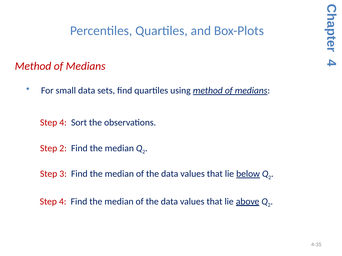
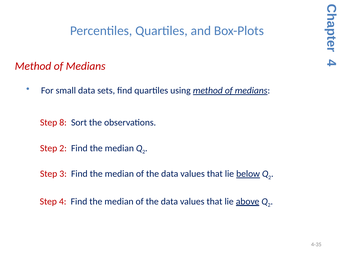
4 at (63, 123): 4 -> 8
